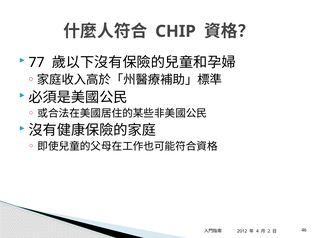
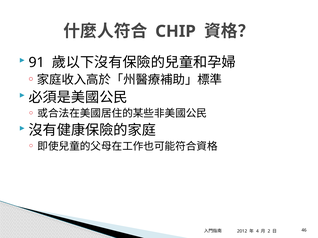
77: 77 -> 91
